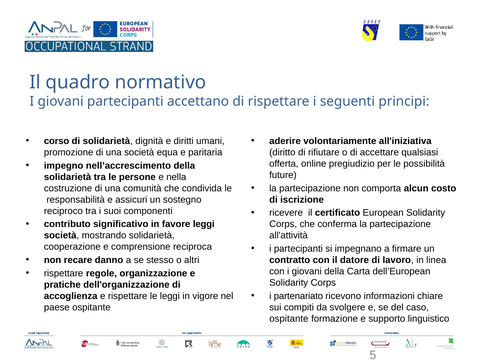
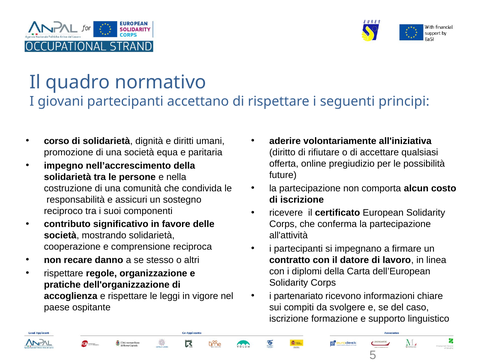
favore leggi: leggi -> delle
con i giovani: giovani -> diplomi
ospitante at (289, 318): ospitante -> iscrizione
